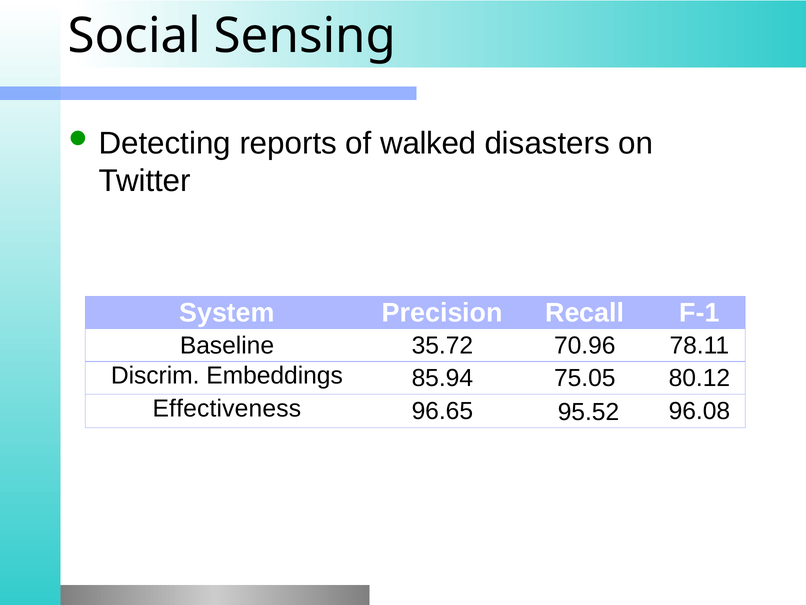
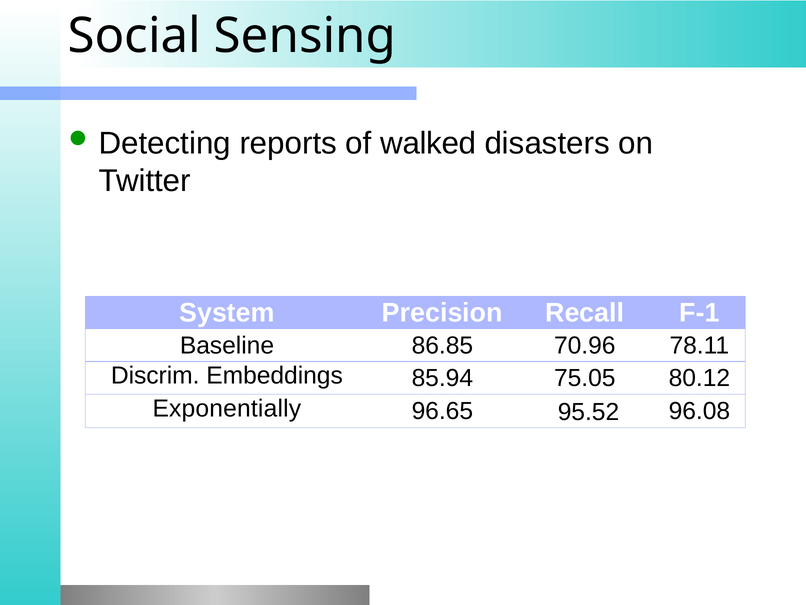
35.72: 35.72 -> 86.85
Effectiveness: Effectiveness -> Exponentially
